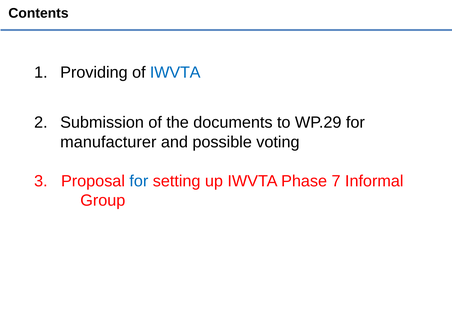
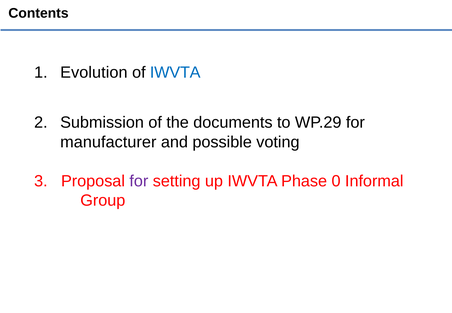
Providing: Providing -> Evolution
for at (139, 181) colour: blue -> purple
7: 7 -> 0
